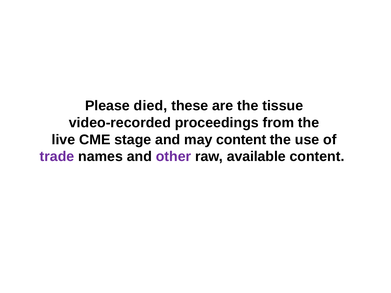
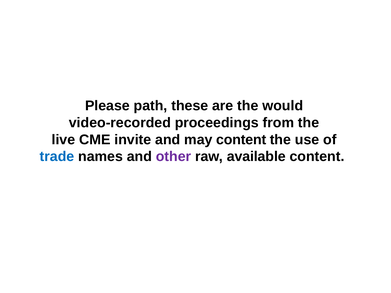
died: died -> path
tissue: tissue -> would
stage: stage -> invite
trade colour: purple -> blue
